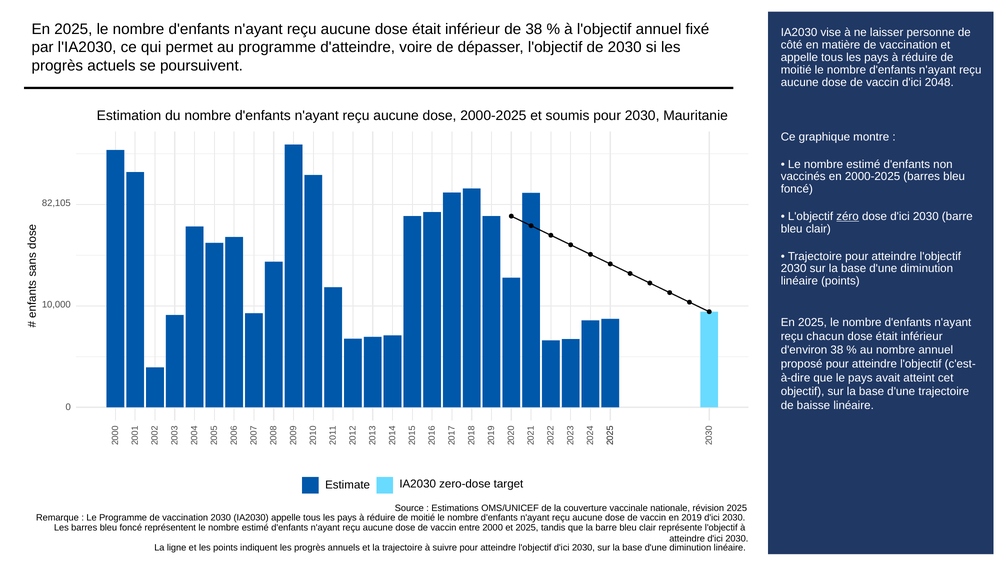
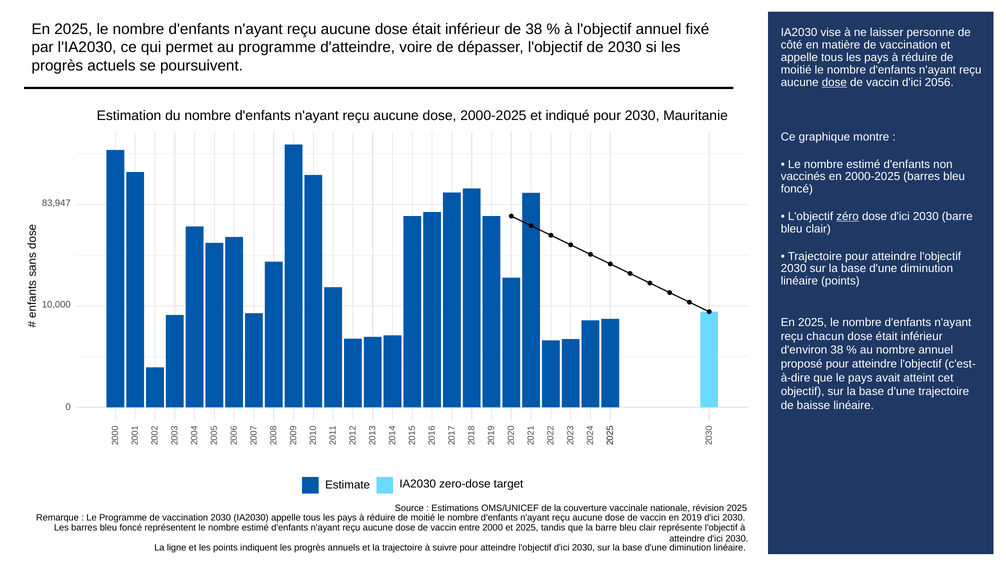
dose at (834, 82) underline: none -> present
2048: 2048 -> 2056
soumis: soumis -> indiqué
82,105: 82,105 -> 83,947
